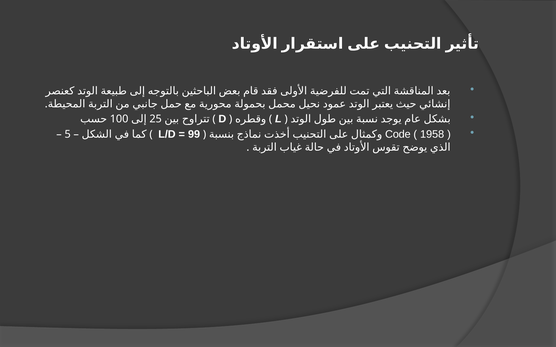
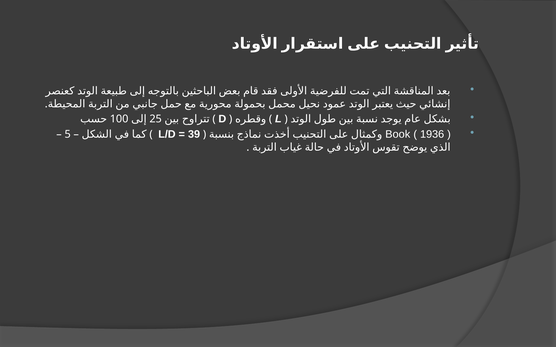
99: 99 -> 39
Code: Code -> Book
1958: 1958 -> 1936
